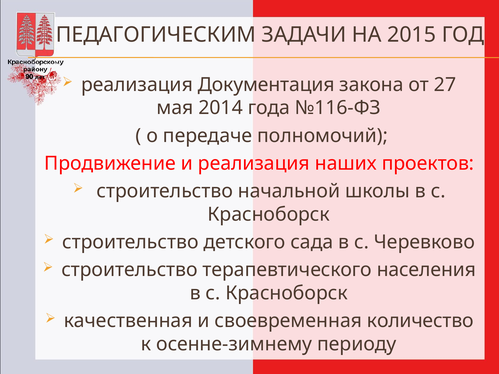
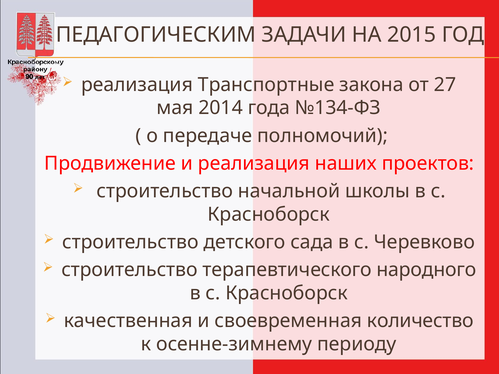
Документация: Документация -> Транспортные
№116-ФЗ: №116-ФЗ -> №134-ФЗ
населения: населения -> народного
